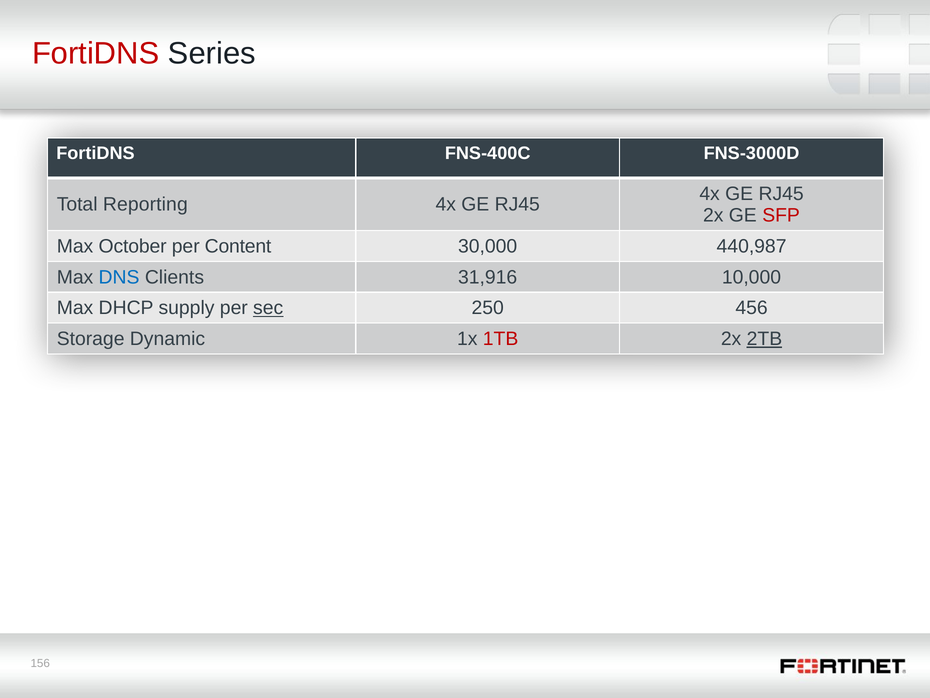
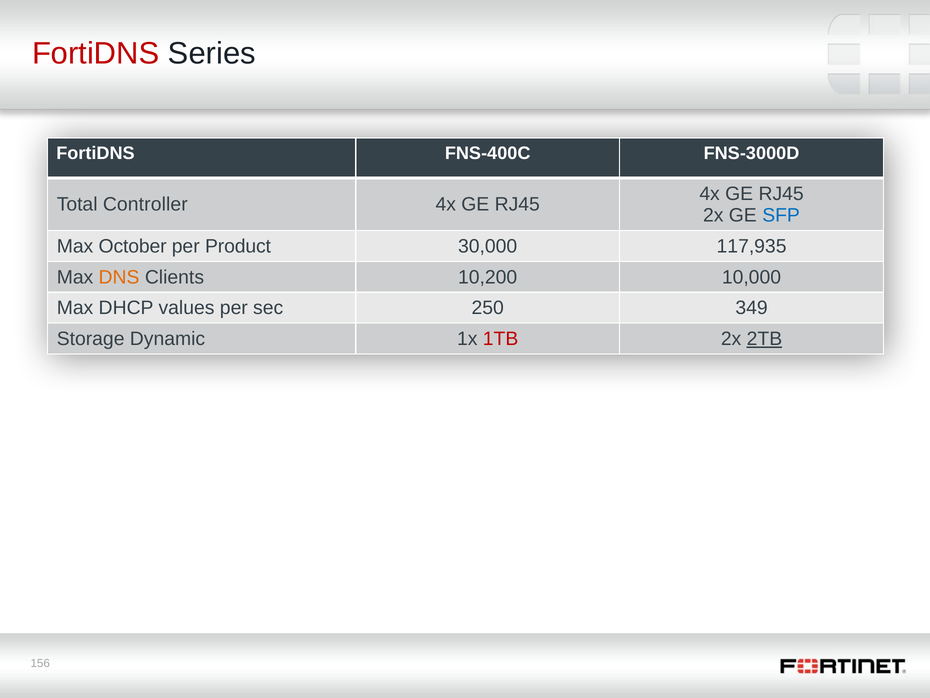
Reporting: Reporting -> Controller
SFP colour: red -> blue
Content: Content -> Product
440,987: 440,987 -> 117,935
DNS colour: blue -> orange
31,916: 31,916 -> 10,200
supply: supply -> values
sec underline: present -> none
456: 456 -> 349
